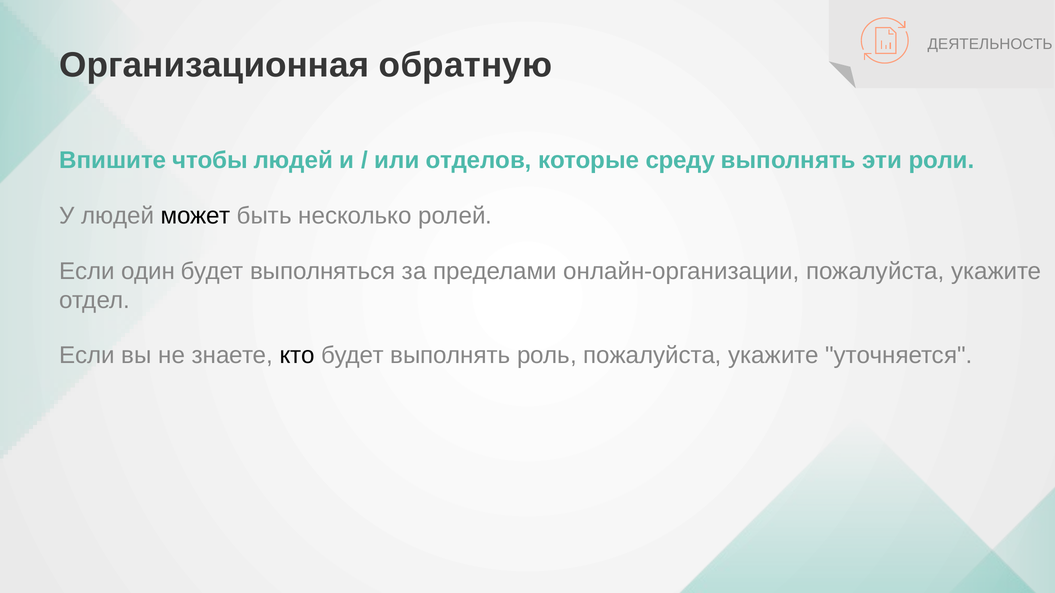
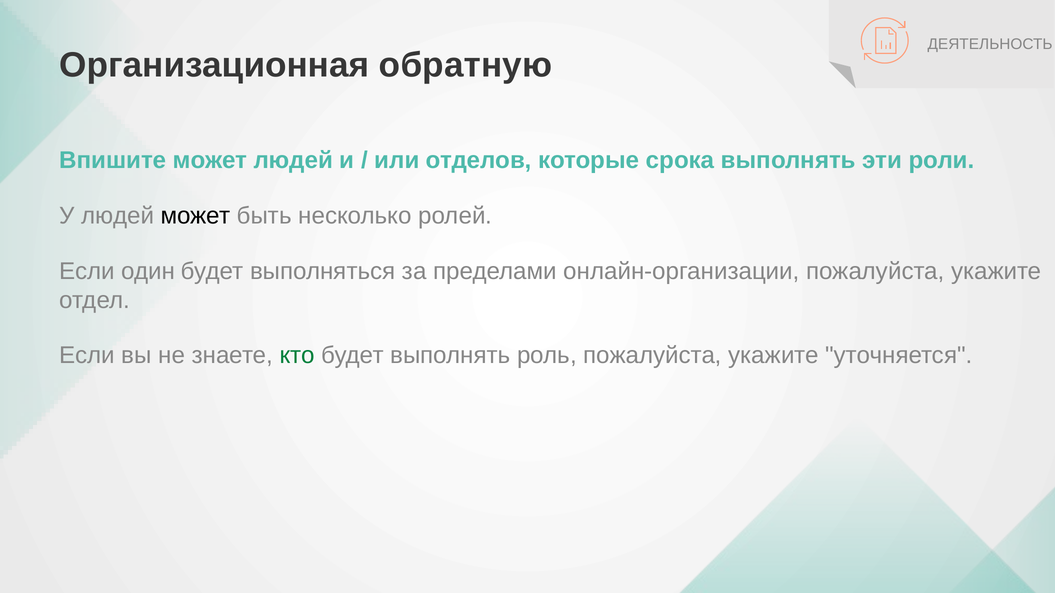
Впишите чтобы: чтобы -> может
среду: среду -> срока
кто colour: black -> green
